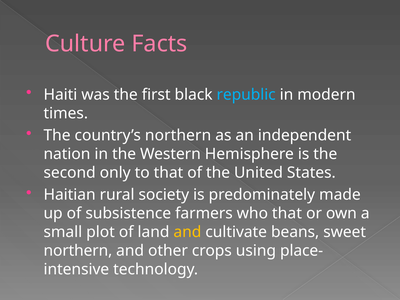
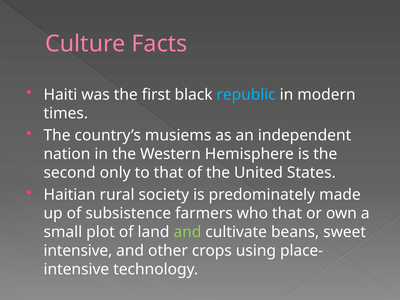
country’s northern: northern -> musiems
and at (187, 232) colour: yellow -> light green
northern at (78, 251): northern -> intensive
